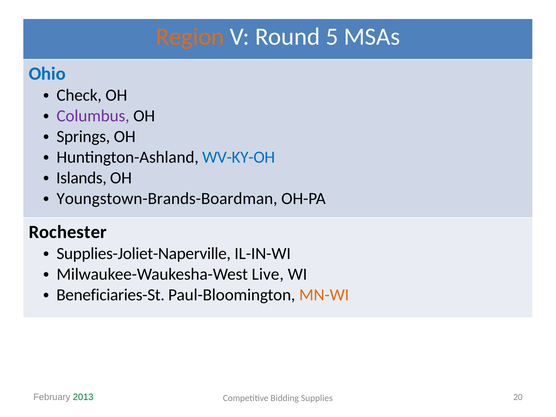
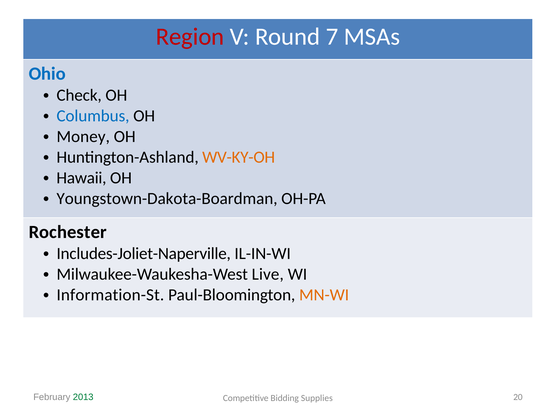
Region colour: orange -> red
5: 5 -> 7
Columbus colour: purple -> blue
Springs: Springs -> Money
WV-KY-OH colour: blue -> orange
Islands: Islands -> Hawaii
Youngstown-Brands-Boardman: Youngstown-Brands-Boardman -> Youngstown-Dakota-Boardman
Supplies-Joliet-Naperville: Supplies-Joliet-Naperville -> Includes-Joliet-Naperville
Beneficiaries-St: Beneficiaries-St -> Information-St
